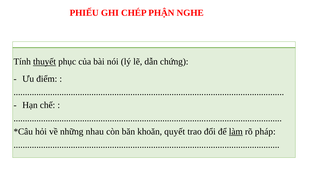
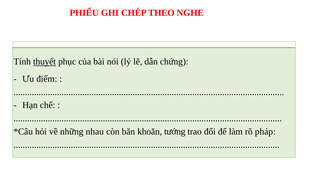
PHẬN: PHẬN -> THEO
quyết: quyết -> tướng
làm underline: present -> none
